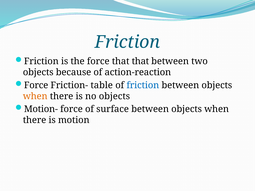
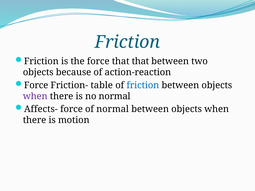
when at (35, 96) colour: orange -> purple
no objects: objects -> normal
Motion-: Motion- -> Affects-
of surface: surface -> normal
